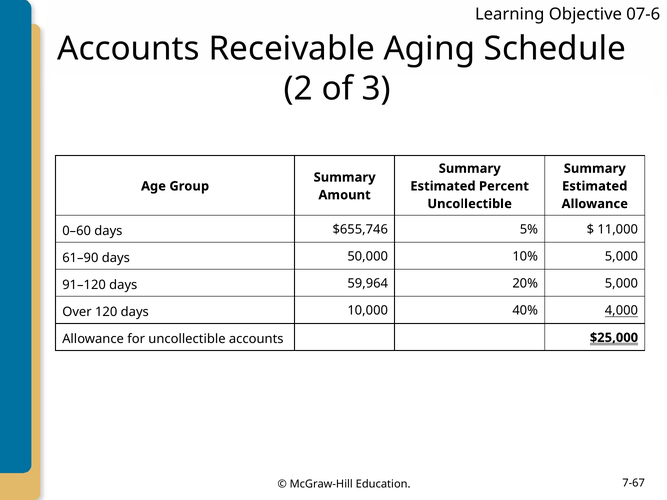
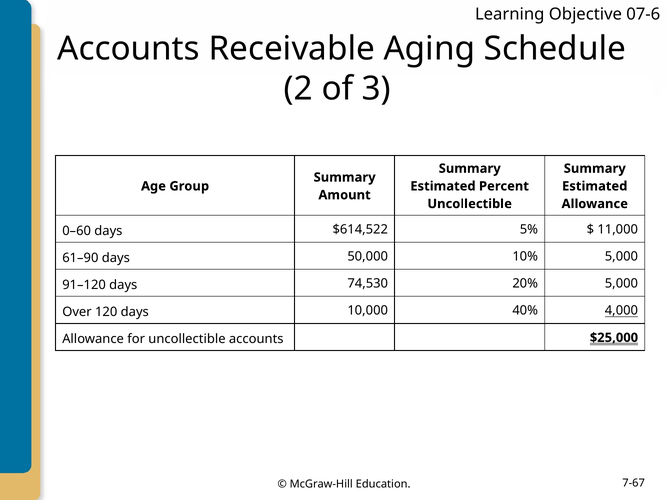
$655,746: $655,746 -> $614,522
59,964: 59,964 -> 74,530
